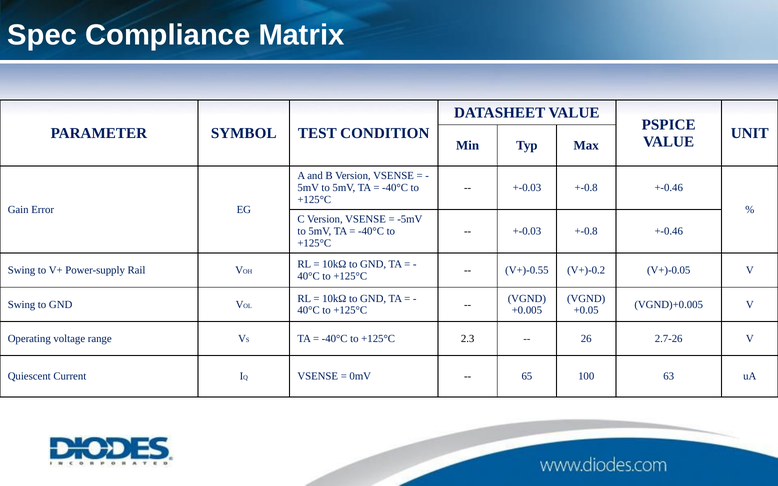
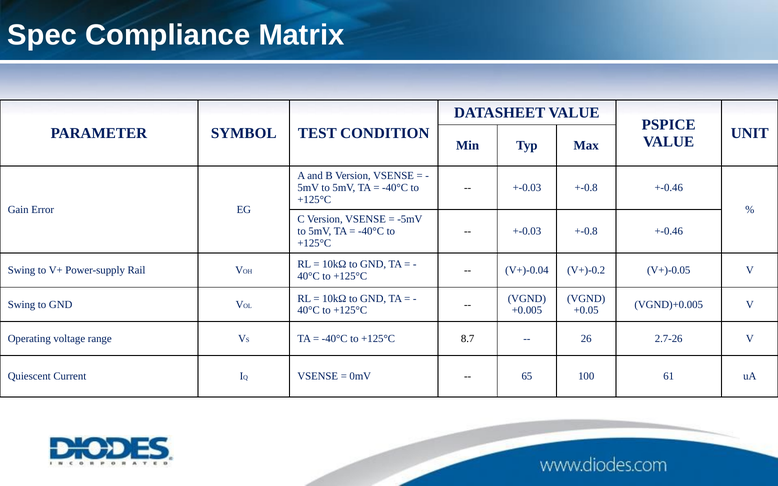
V+)-0.55: V+)-0.55 -> V+)-0.04
2.3: 2.3 -> 8.7
63: 63 -> 61
